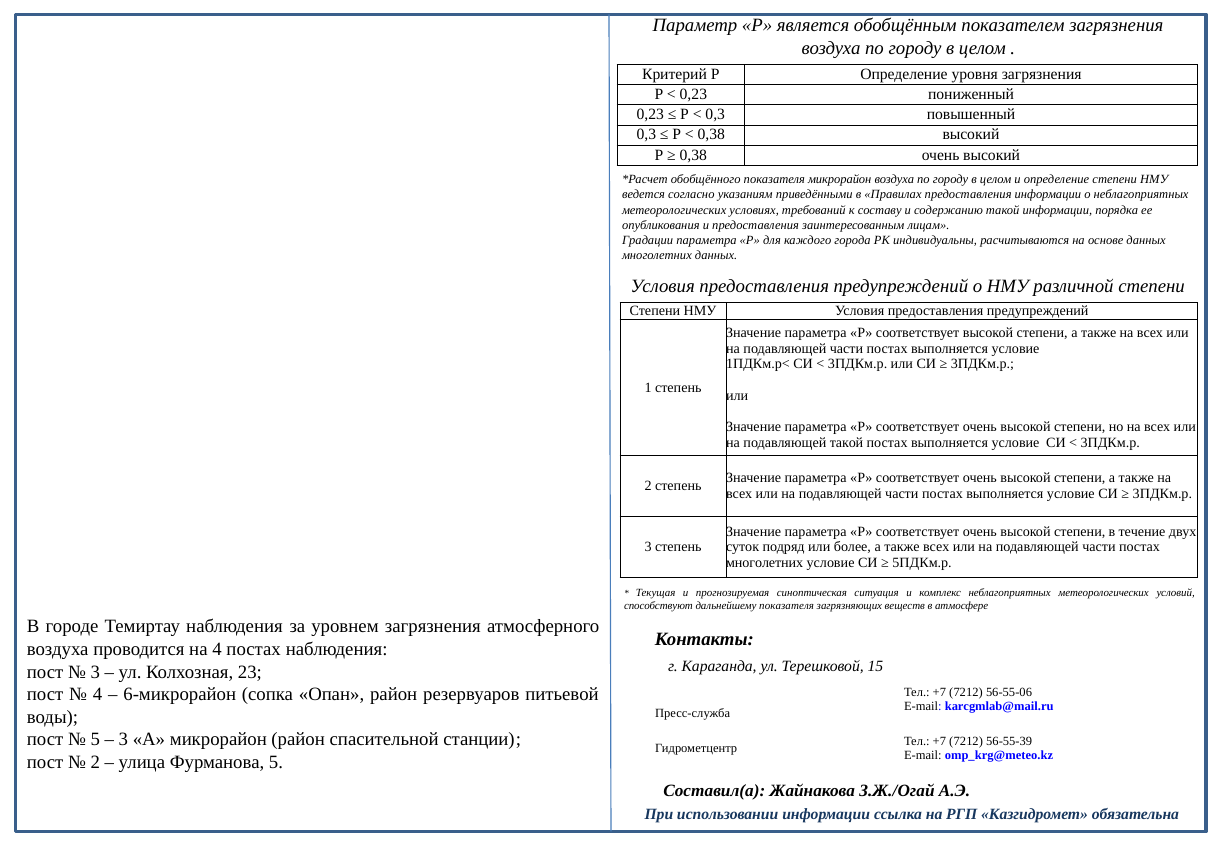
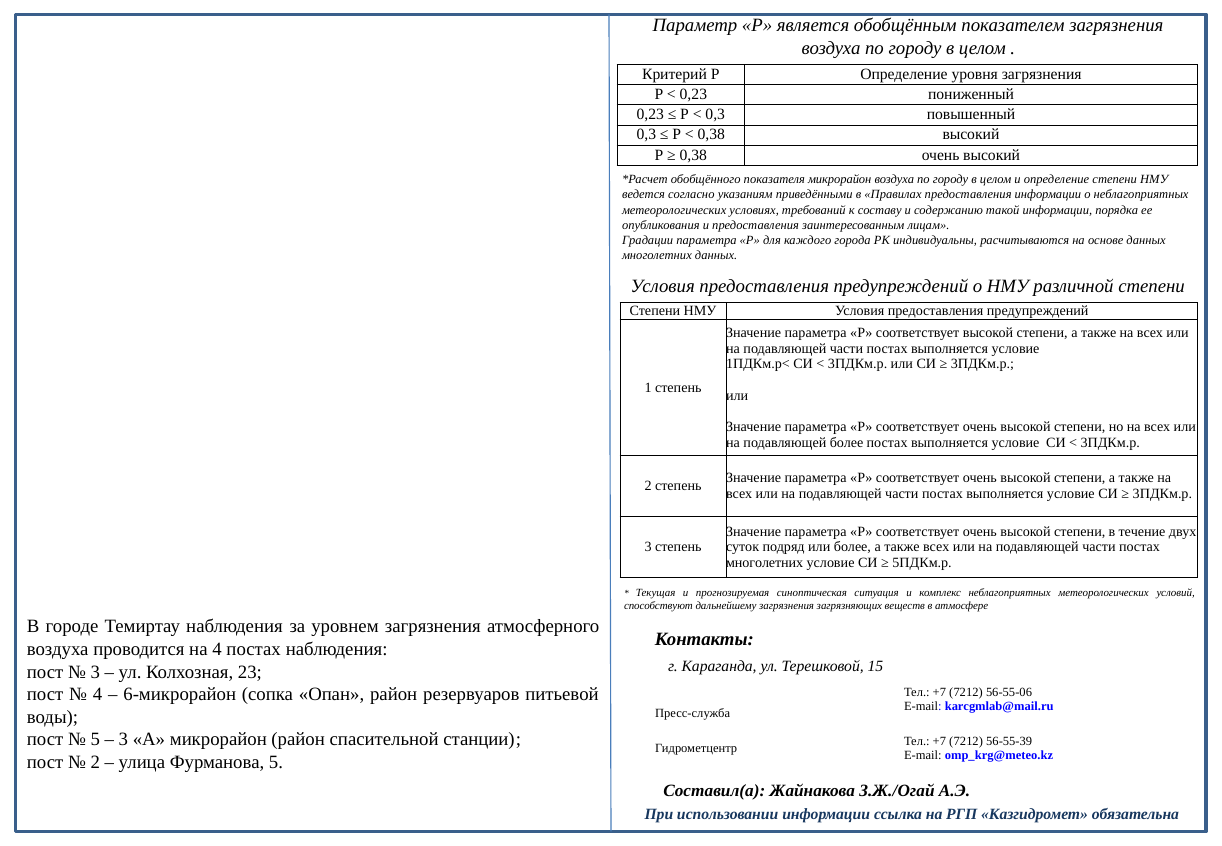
подавляющей такой: такой -> более
дальнейшему показателя: показателя -> загрязнения
